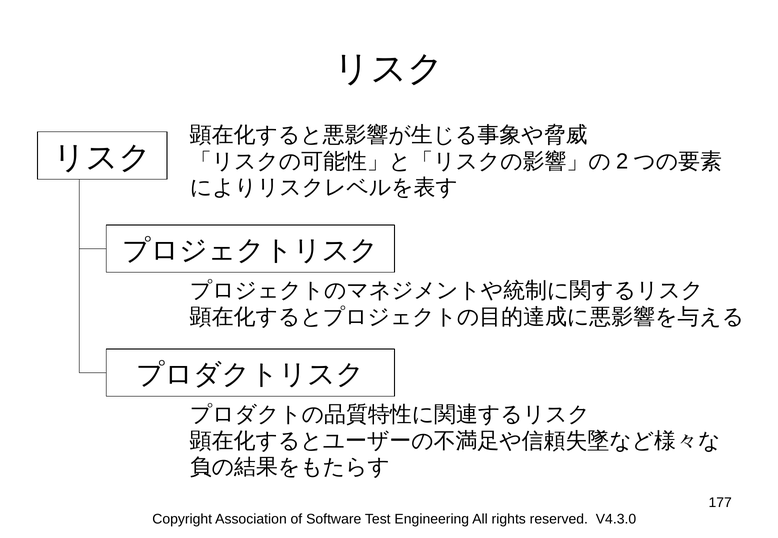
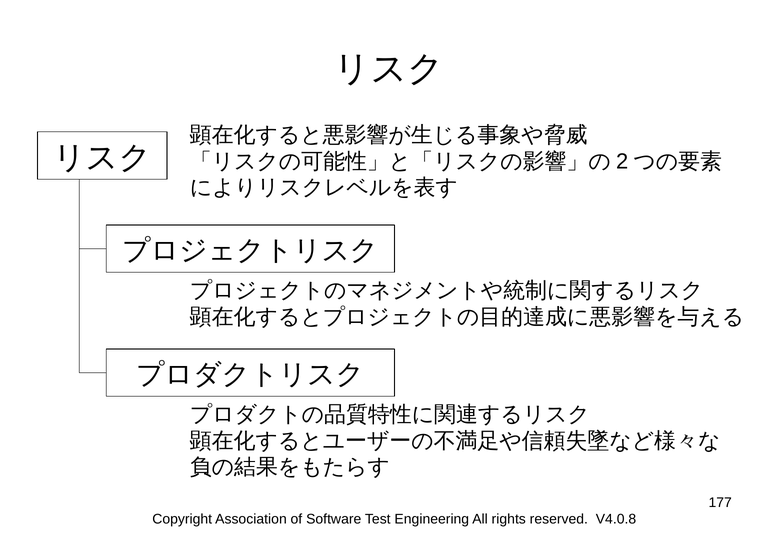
V4.3.0: V4.3.0 -> V4.0.8
